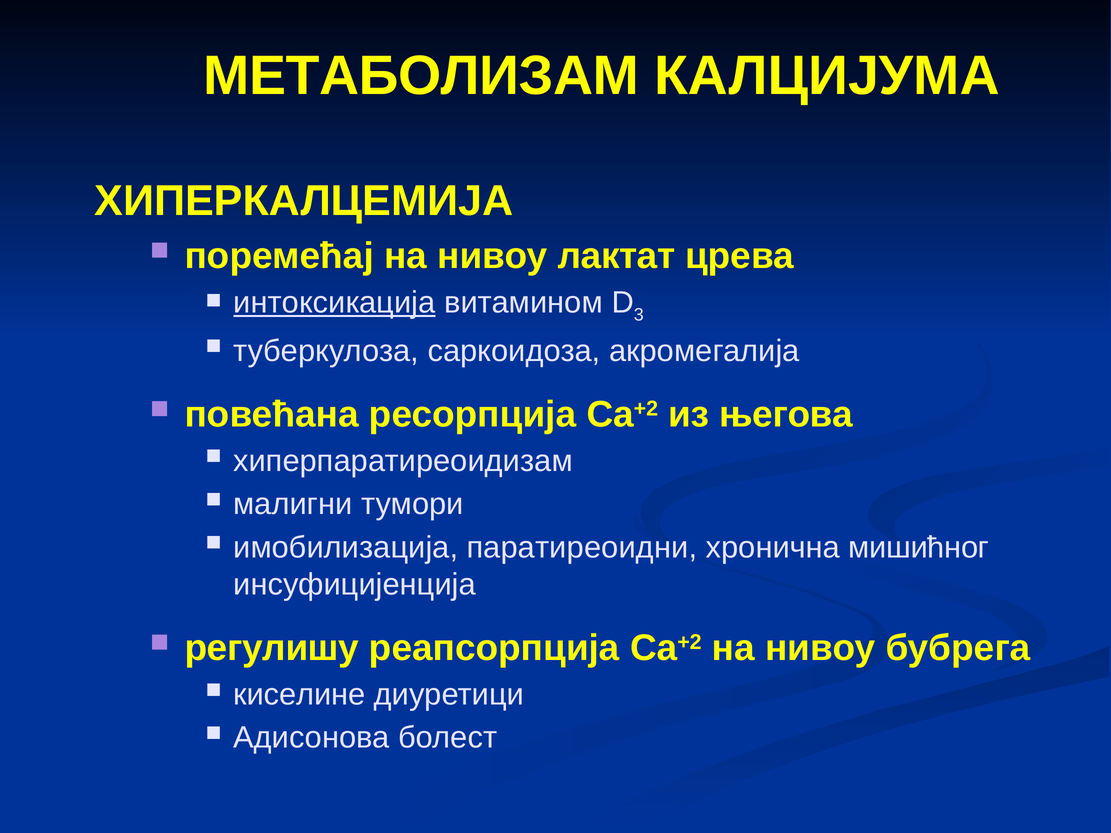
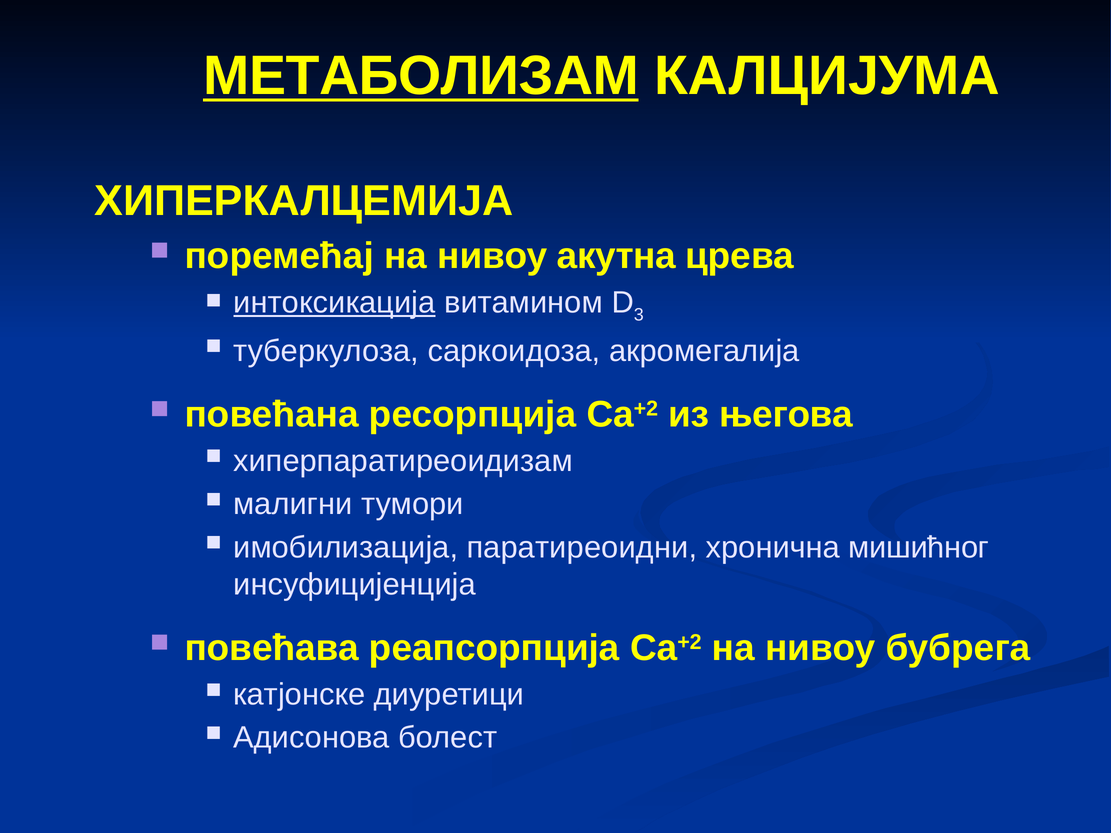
МЕТАБОЛИЗАМ underline: none -> present
лактат: лактат -> акутна
регулишу: регулишу -> повећава
киселине: киселине -> катјонске
